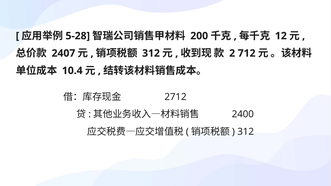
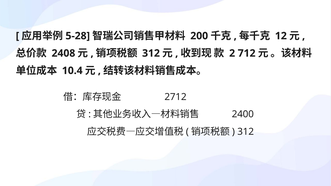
2407: 2407 -> 2408
